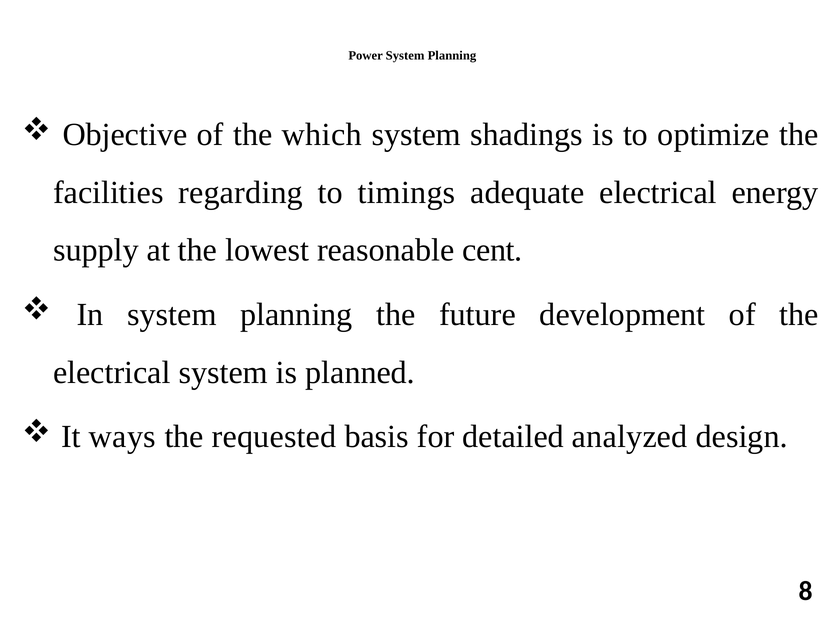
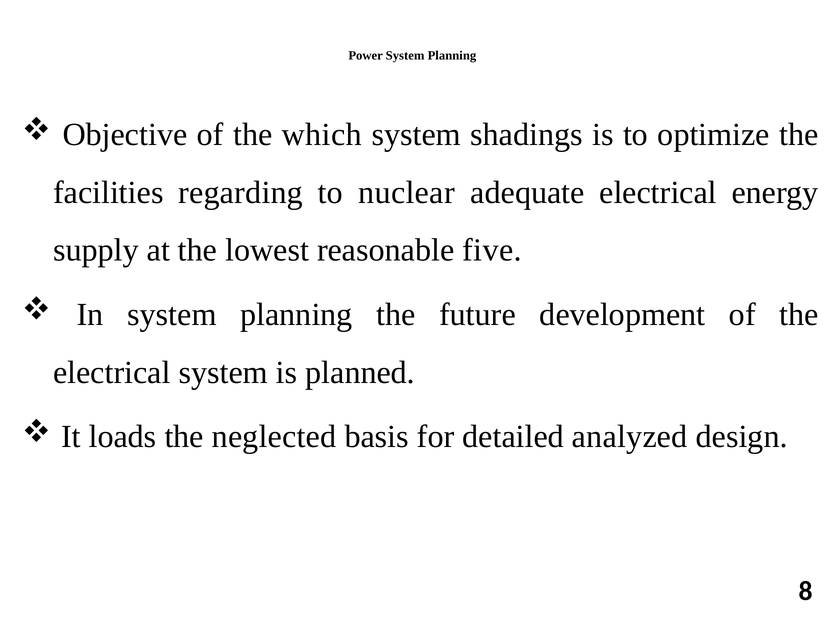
timings: timings -> nuclear
cent: cent -> five
ways: ways -> loads
requested: requested -> neglected
